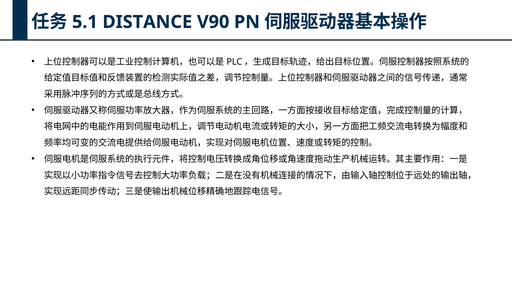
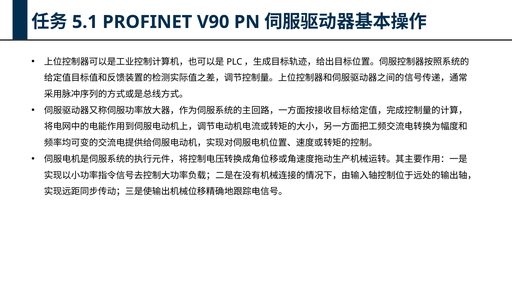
DISTANCE: DISTANCE -> PROFINET
